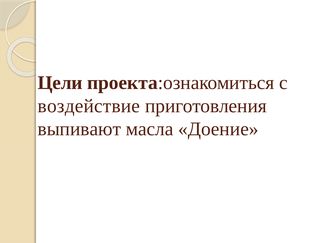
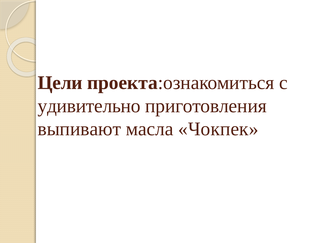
воздействие: воздействие -> удивительно
Доение: Доение -> Чокпек
